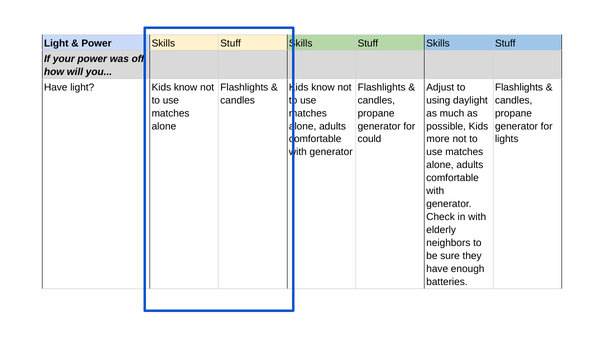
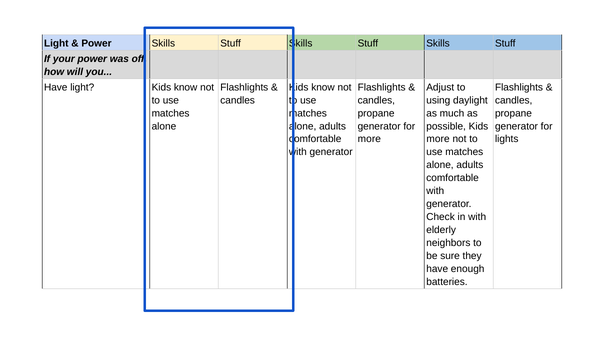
could at (369, 139): could -> more
